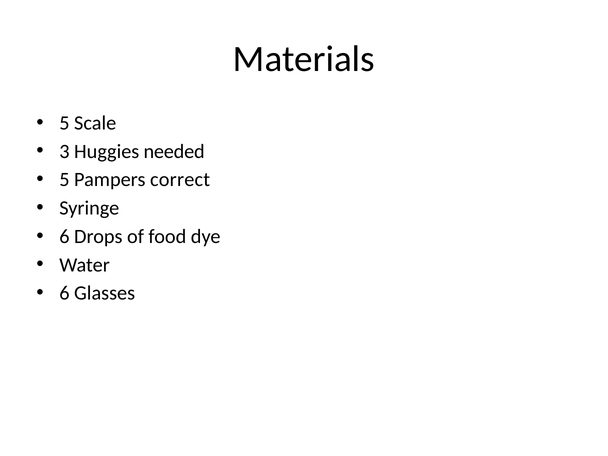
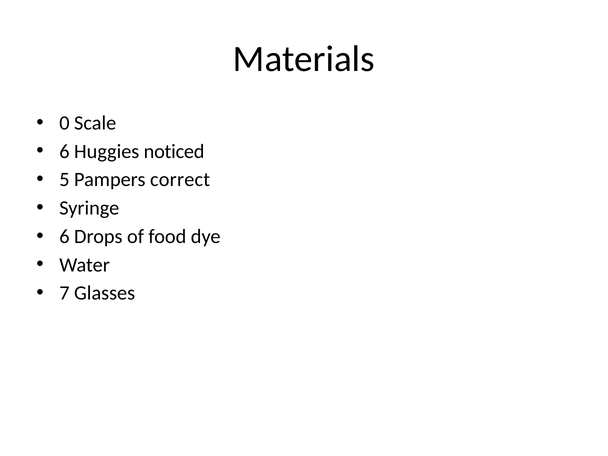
5 at (64, 123): 5 -> 0
3 at (64, 151): 3 -> 6
needed: needed -> noticed
6 at (64, 293): 6 -> 7
